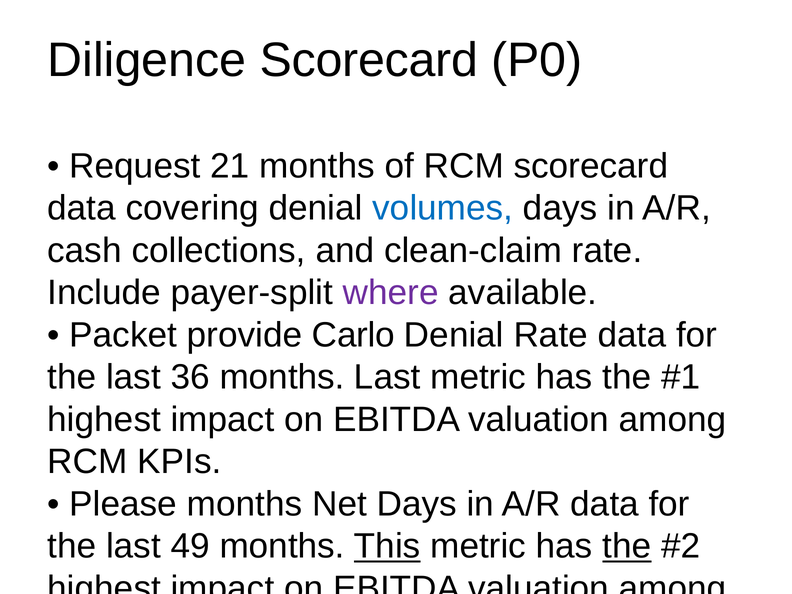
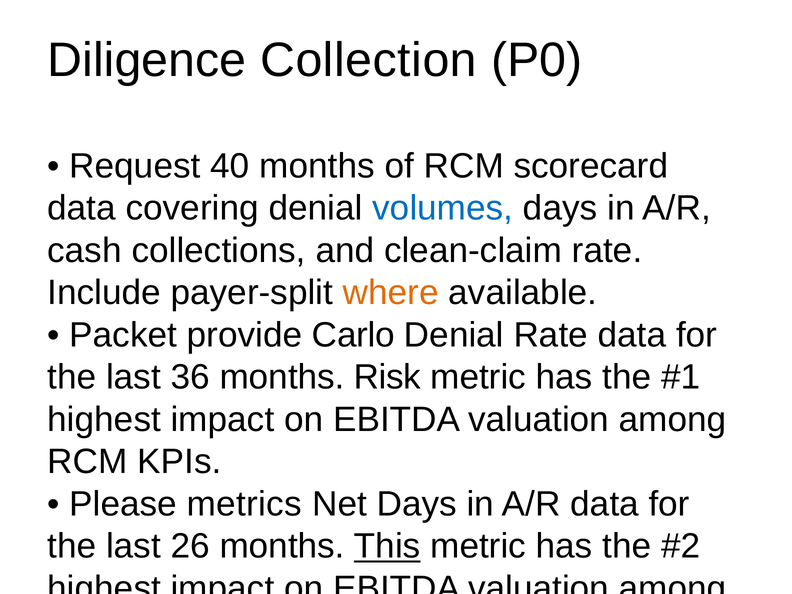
Diligence Scorecard: Scorecard -> Collection
21: 21 -> 40
where colour: purple -> orange
months Last: Last -> Risk
Please months: months -> metrics
49: 49 -> 26
the at (627, 546) underline: present -> none
